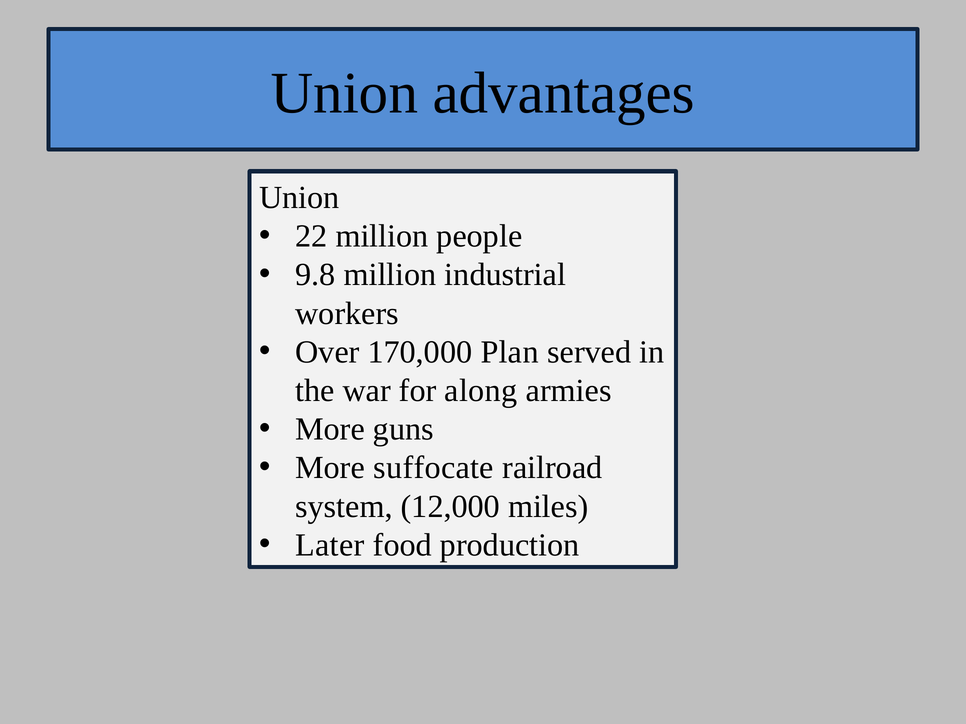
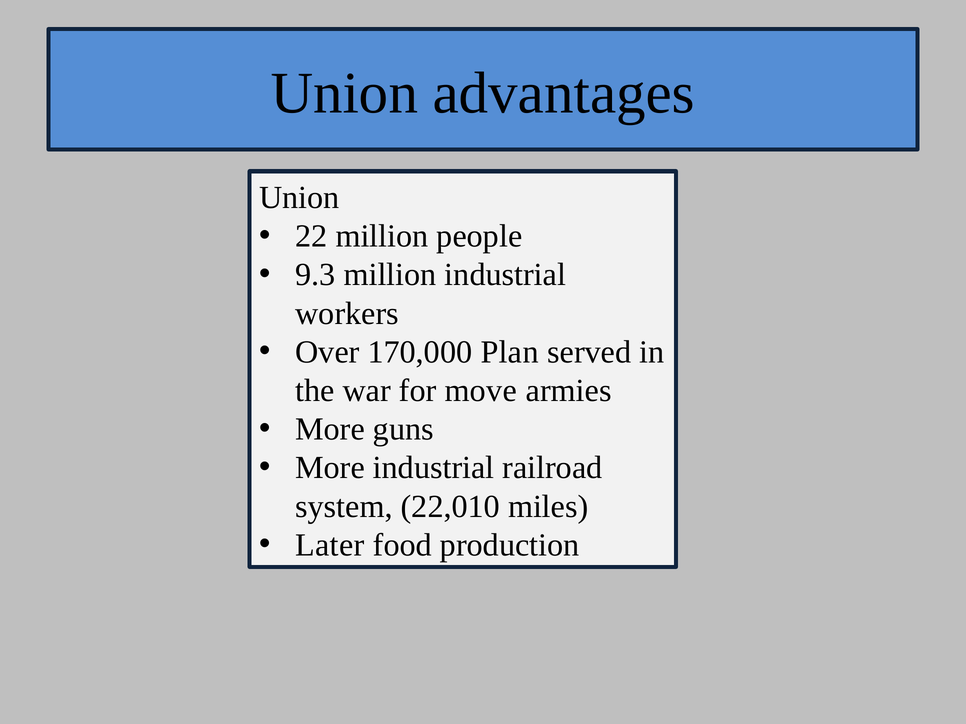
9.8: 9.8 -> 9.3
along: along -> move
More suffocate: suffocate -> industrial
12,000: 12,000 -> 22,010
